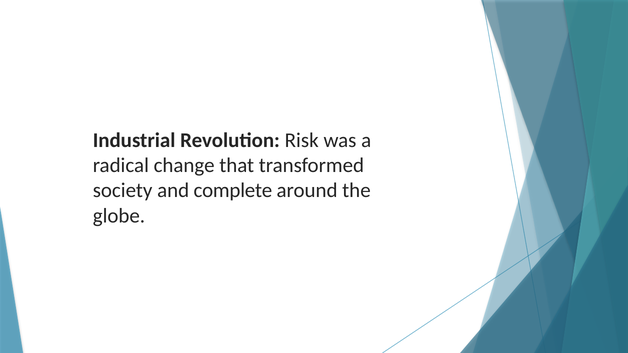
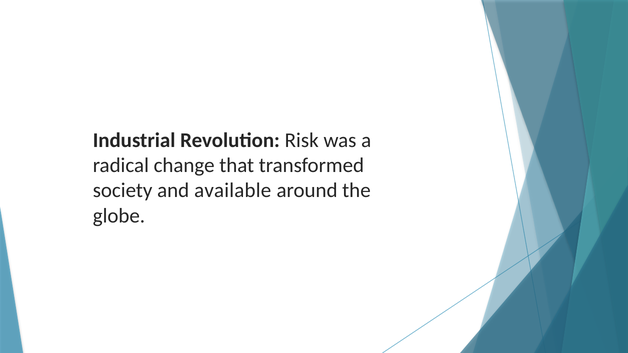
complete: complete -> available
